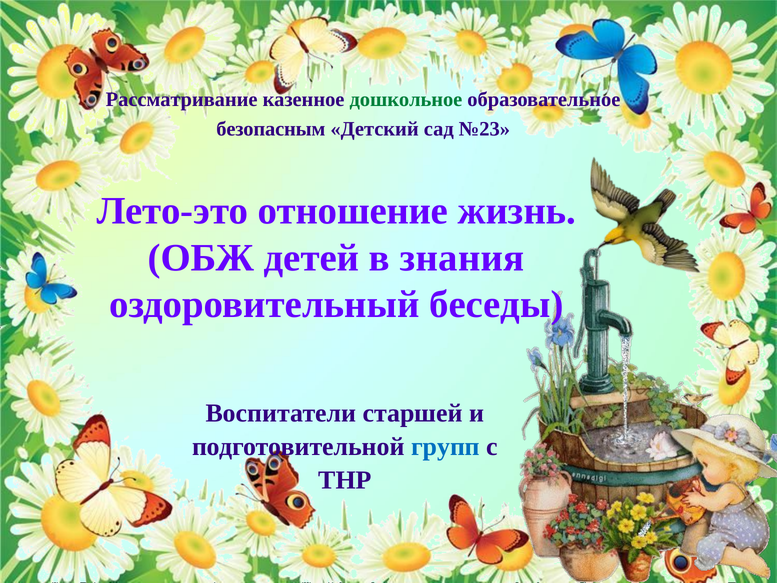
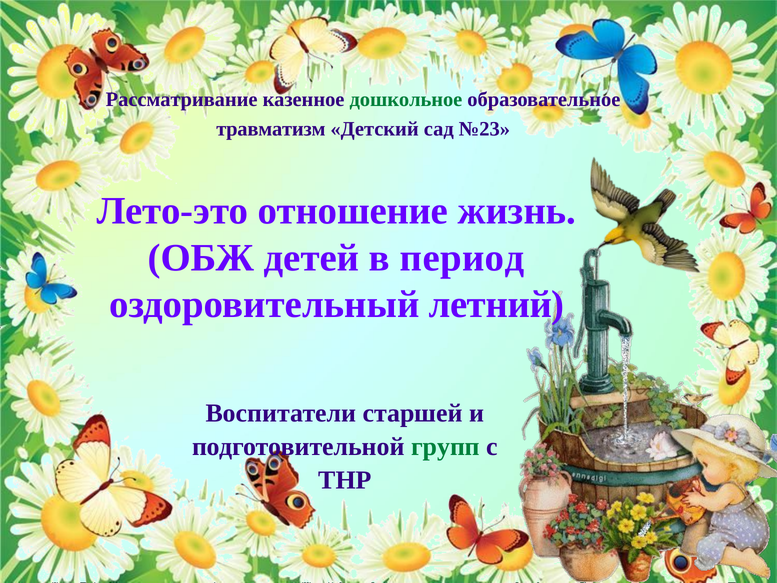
безопасным: безопасным -> травматизм
знания: знания -> период
беседы: беседы -> летний
групп colour: blue -> green
